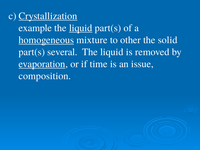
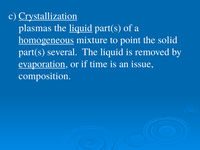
example: example -> plasmas
other: other -> point
